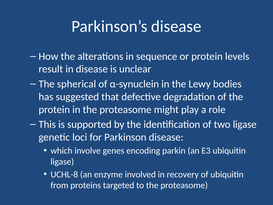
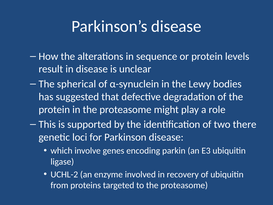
two ligase: ligase -> there
UCHL-8: UCHL-8 -> UCHL-2
